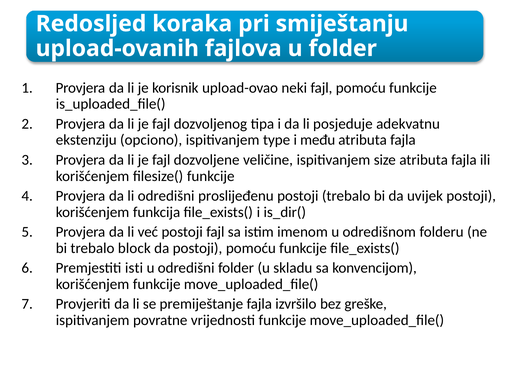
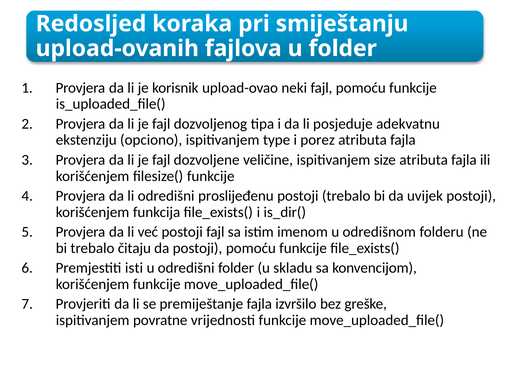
među: među -> porez
block: block -> čitaju
